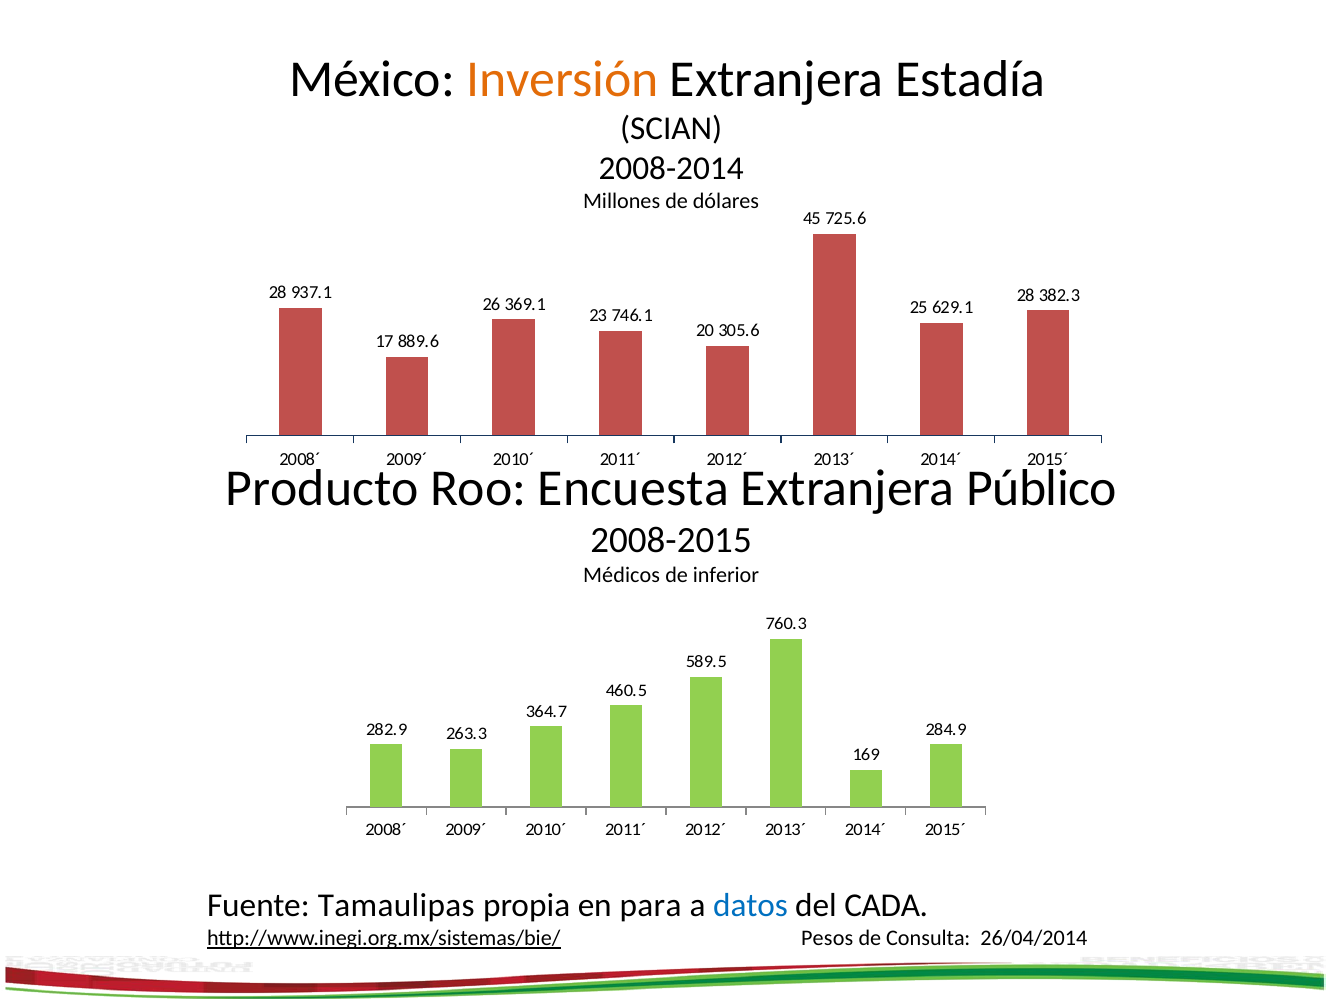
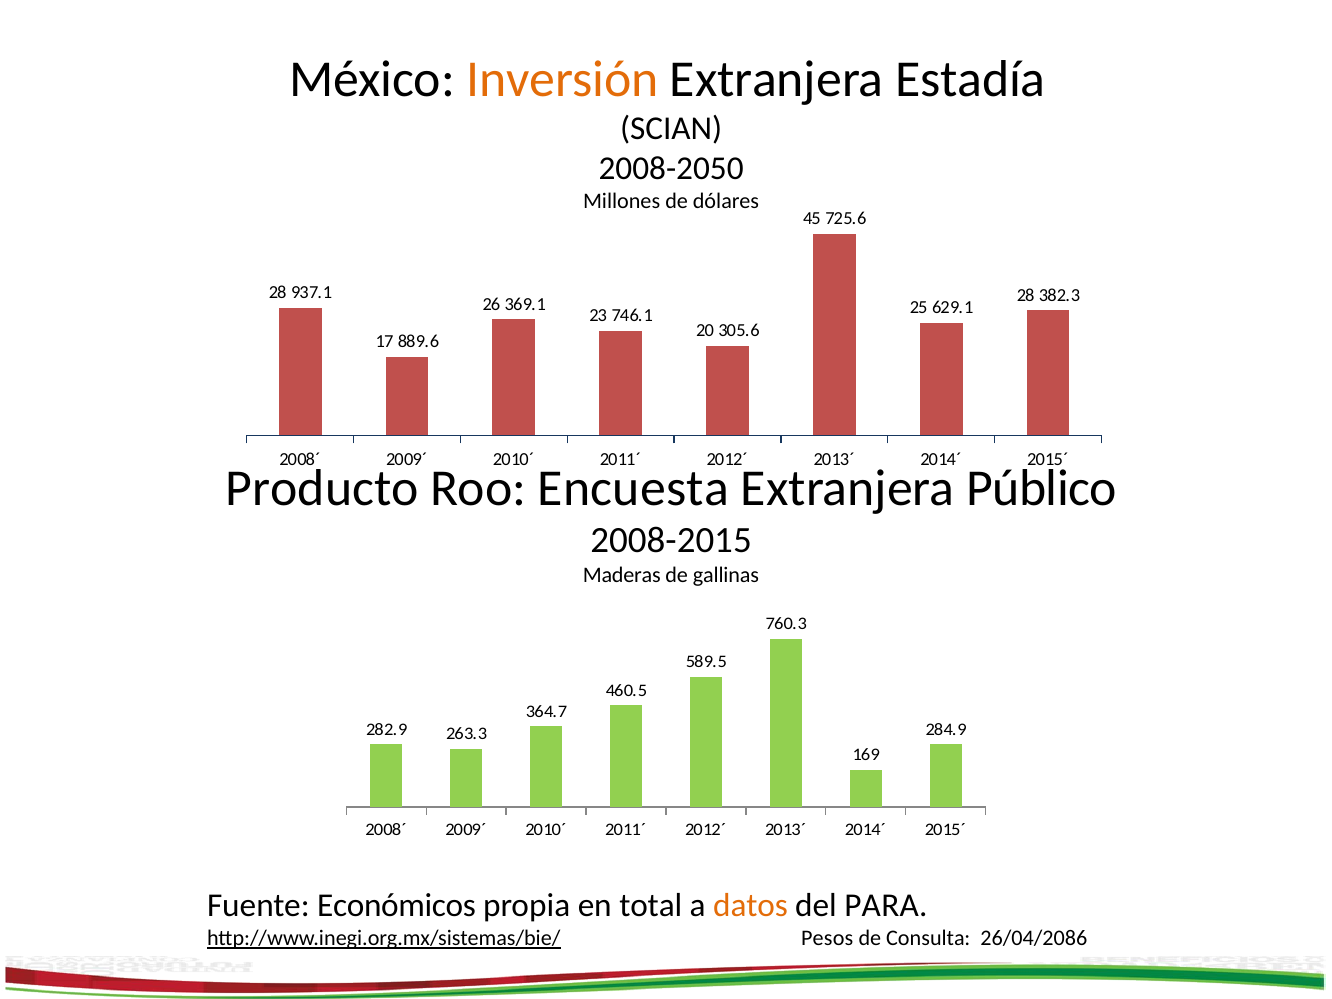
2008-2014: 2008-2014 -> 2008-2050
Médicos: Médicos -> Maderas
inferior: inferior -> gallinas
Tamaulipas: Tamaulipas -> Económicos
para: para -> total
datos colour: blue -> orange
CADA: CADA -> PARA
26/04/2014: 26/04/2014 -> 26/04/2086
